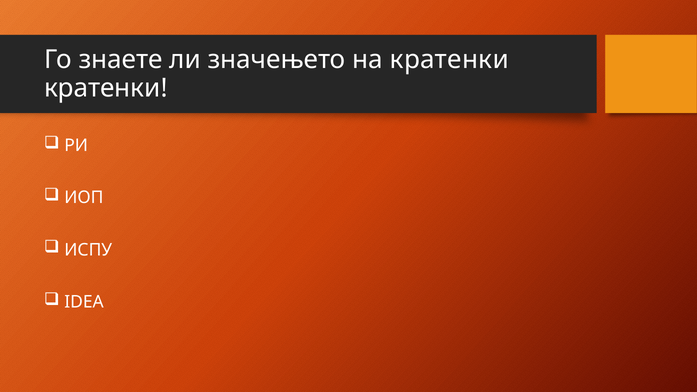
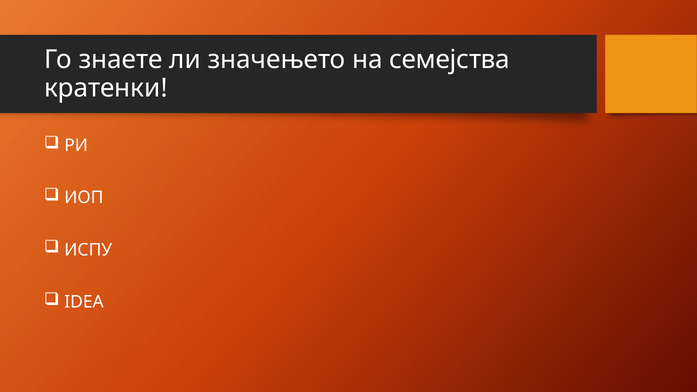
на кратенки: кратенки -> семејства
